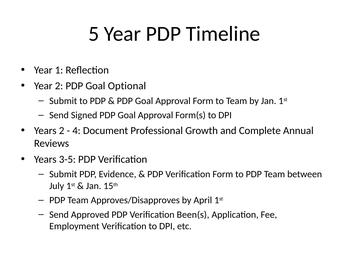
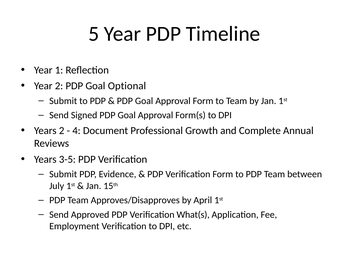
Been(s: Been(s -> What(s
